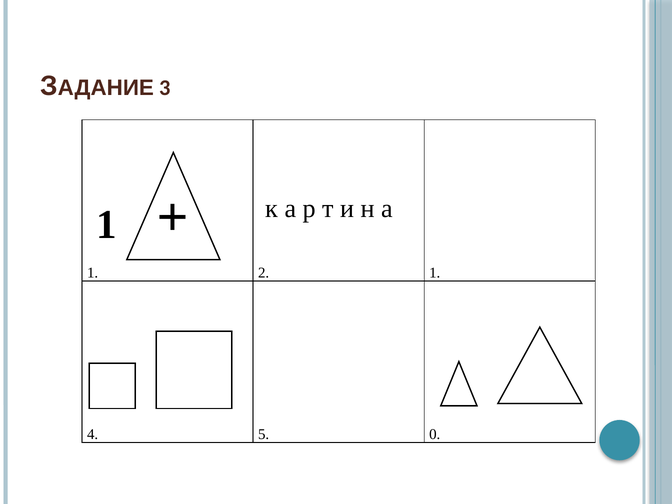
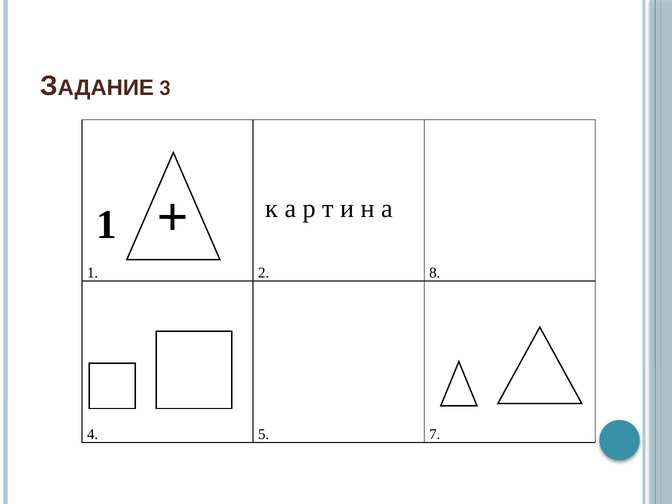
2 1: 1 -> 8
0: 0 -> 7
